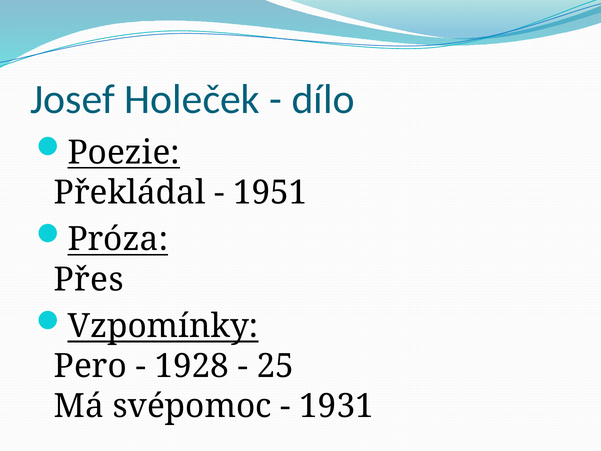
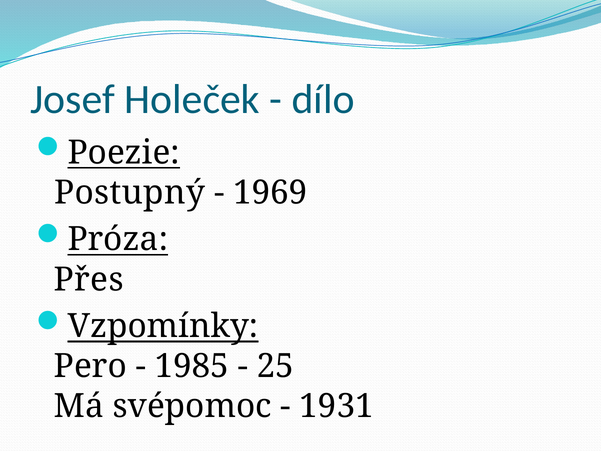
Překládal: Překládal -> Postupný
1951: 1951 -> 1969
1928: 1928 -> 1985
